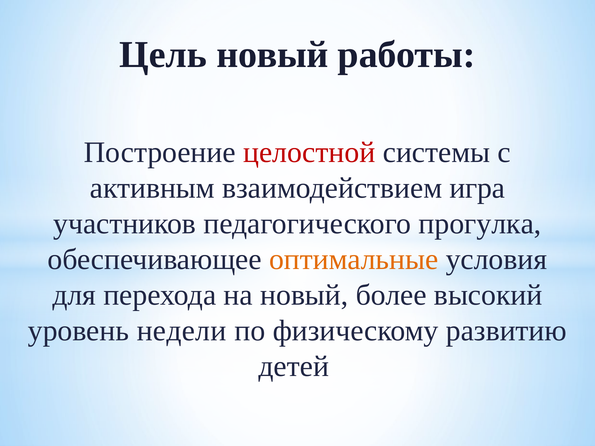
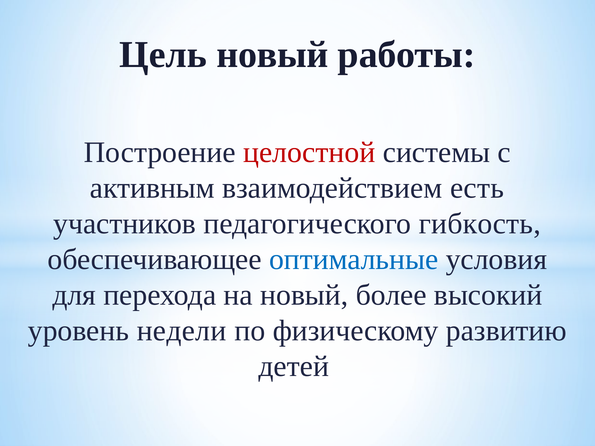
игра: игра -> есть
прогулка: прогулка -> гибкость
оптимальные colour: orange -> blue
